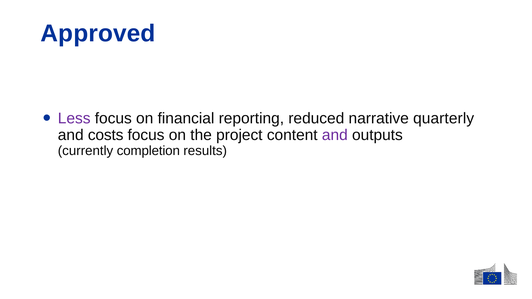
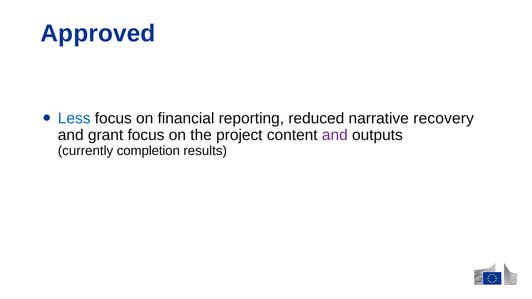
Less colour: purple -> blue
quarterly: quarterly -> recovery
costs: costs -> grant
